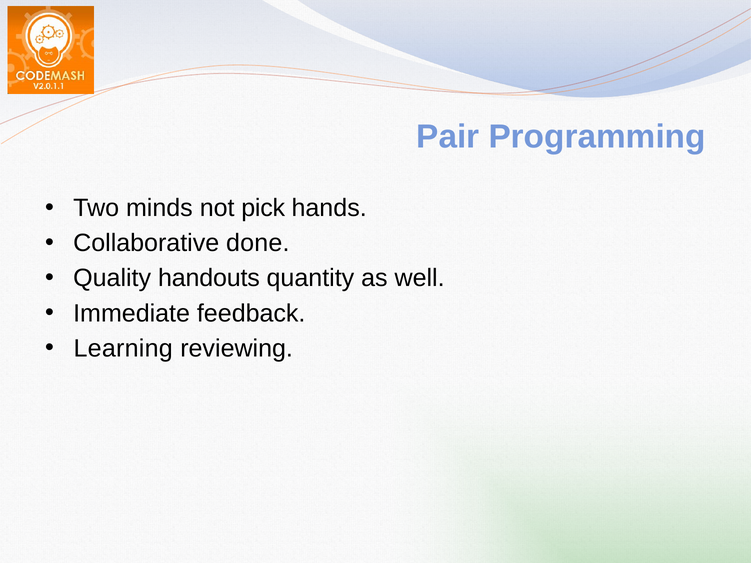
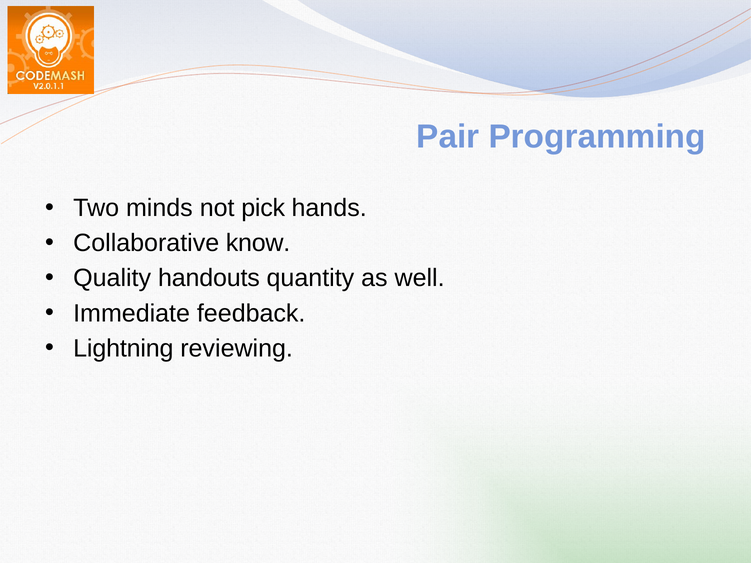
done: done -> know
Learning: Learning -> Lightning
